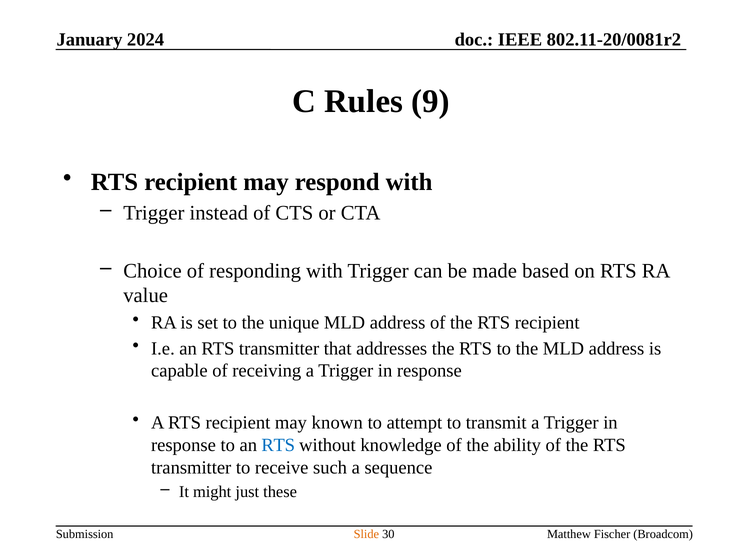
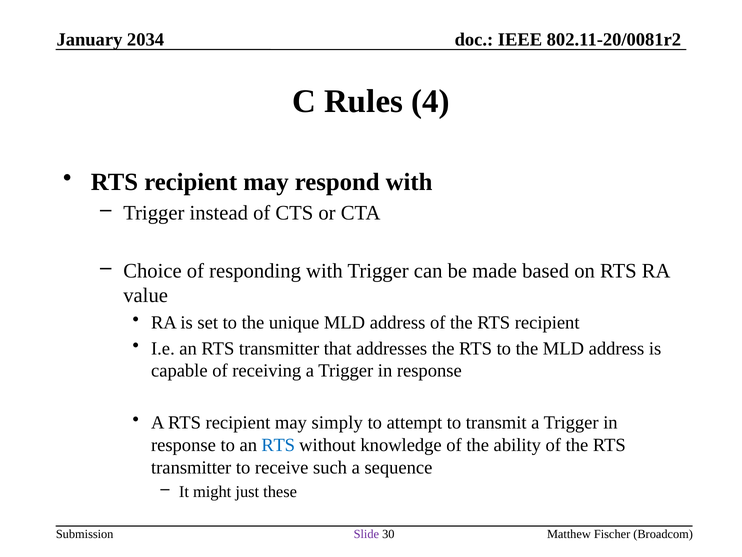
2024: 2024 -> 2034
9: 9 -> 4
known: known -> simply
Slide colour: orange -> purple
